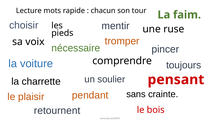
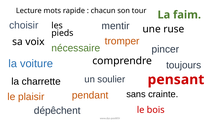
retournent: retournent -> dépêchent
